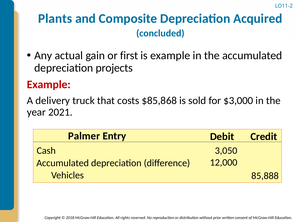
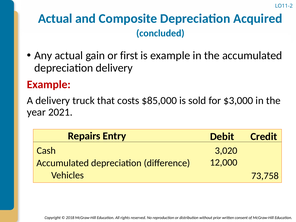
Plants at (55, 19): Plants -> Actual
depreciation projects: projects -> delivery
$85,868: $85,868 -> $85,000
Palmer: Palmer -> Repairs
3,050: 3,050 -> 3,020
85,888: 85,888 -> 73,758
